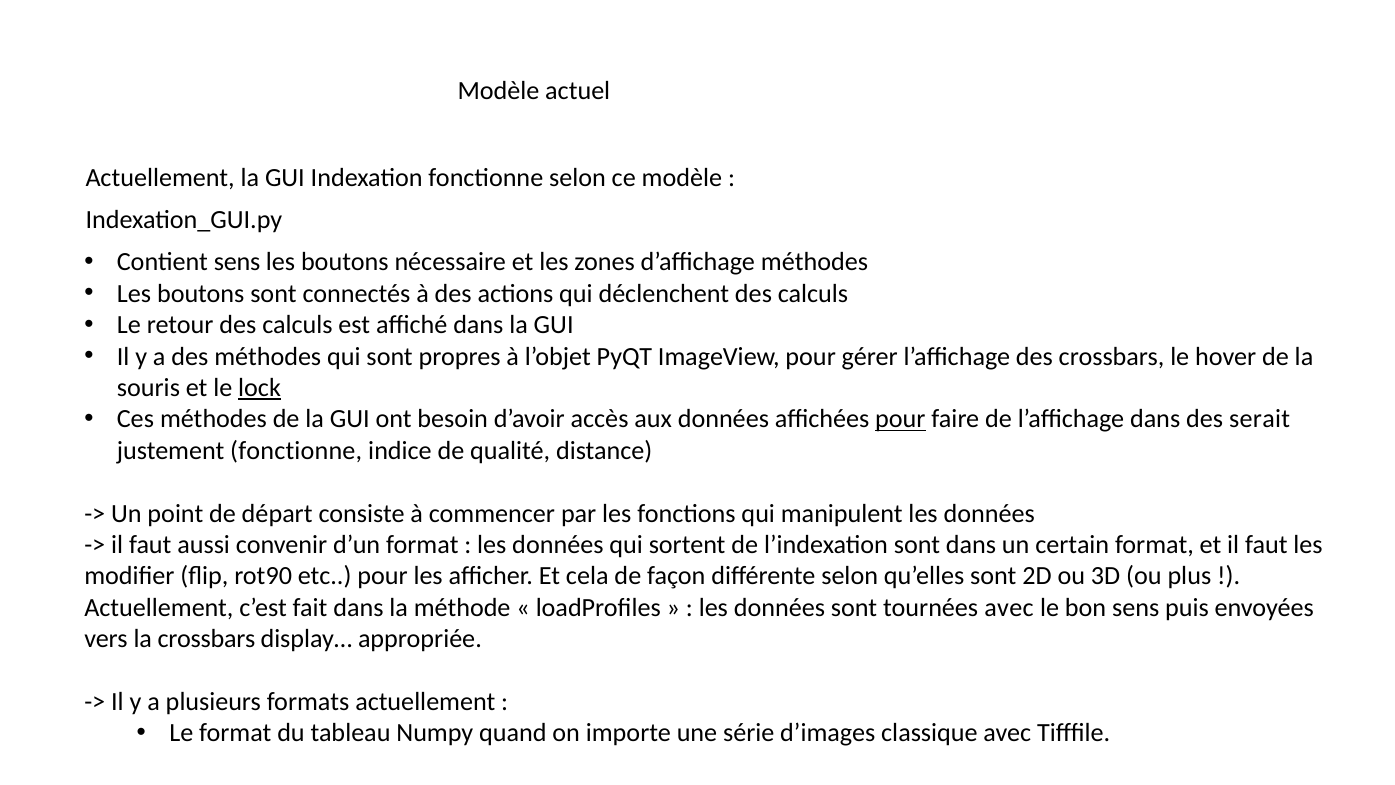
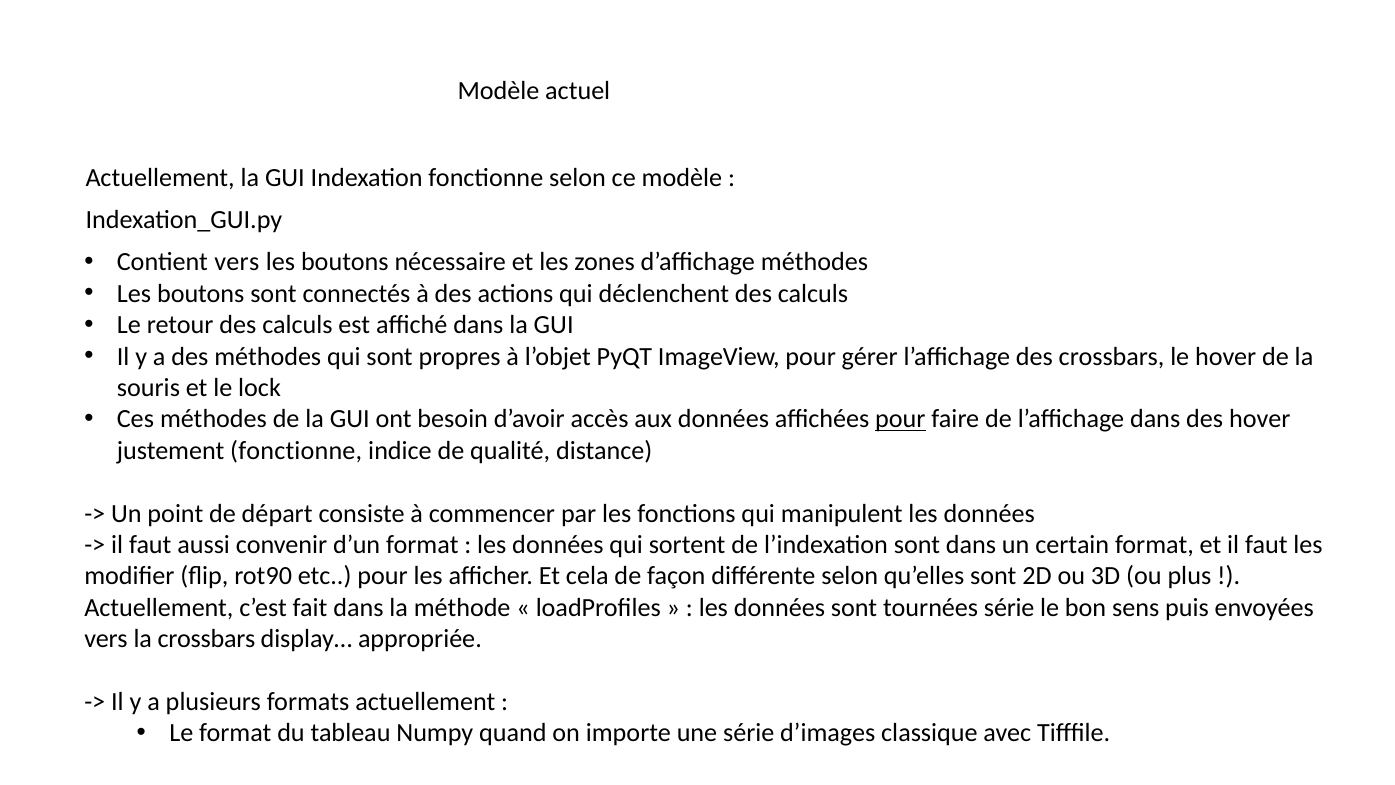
Contient sens: sens -> vers
lock underline: present -> none
des serait: serait -> hover
tournées avec: avec -> série
